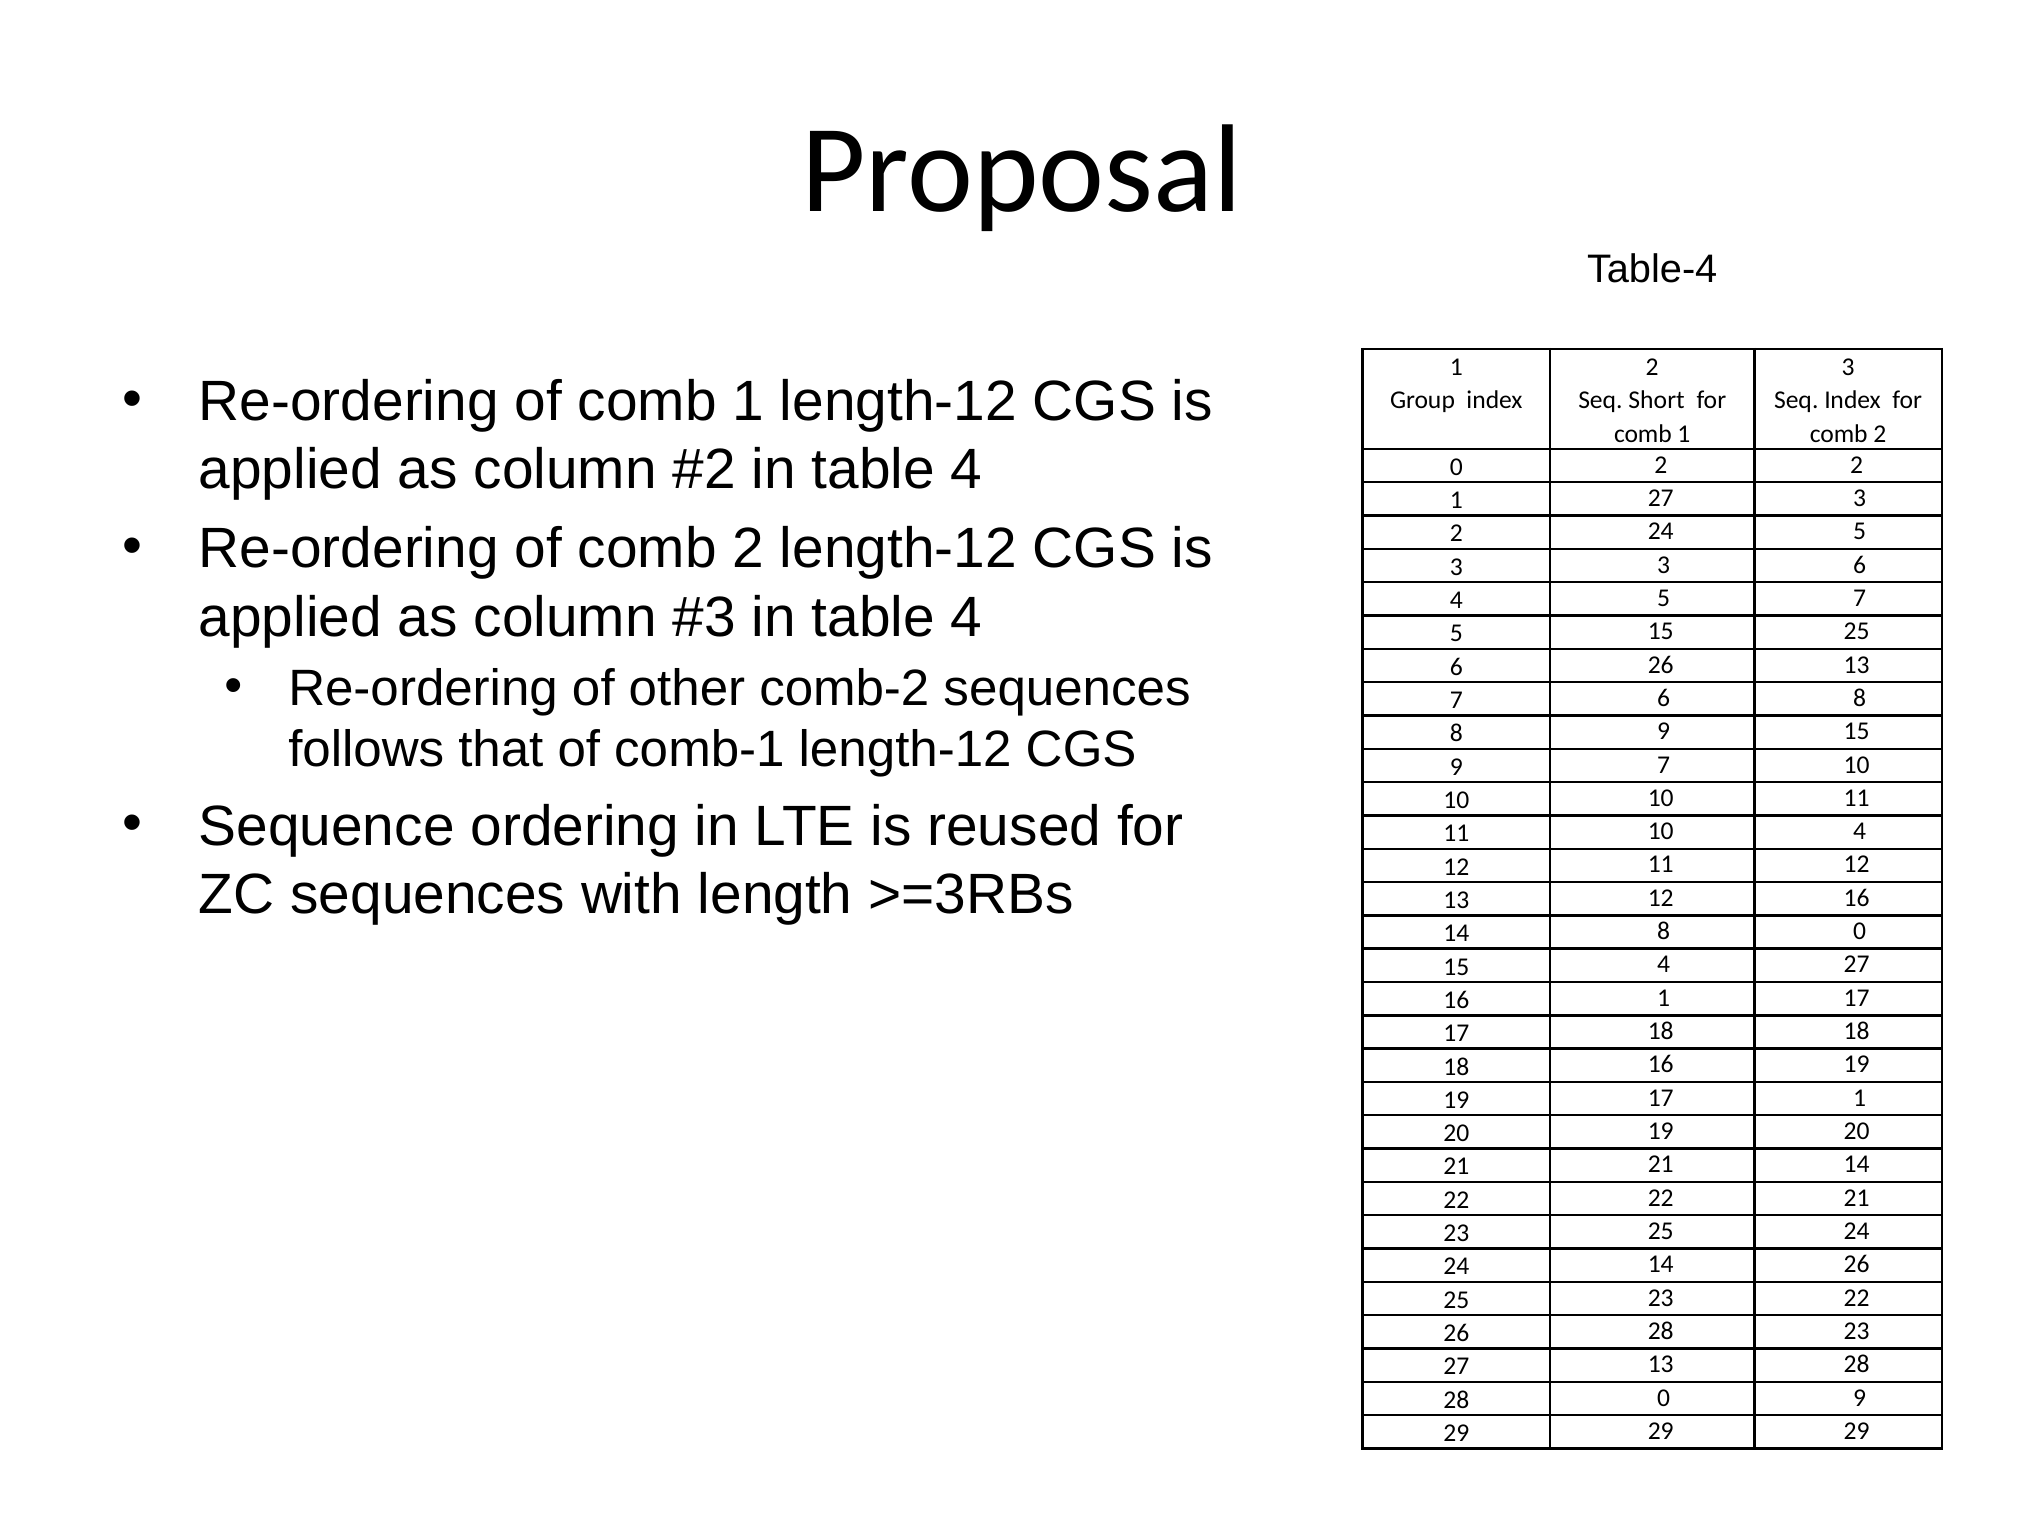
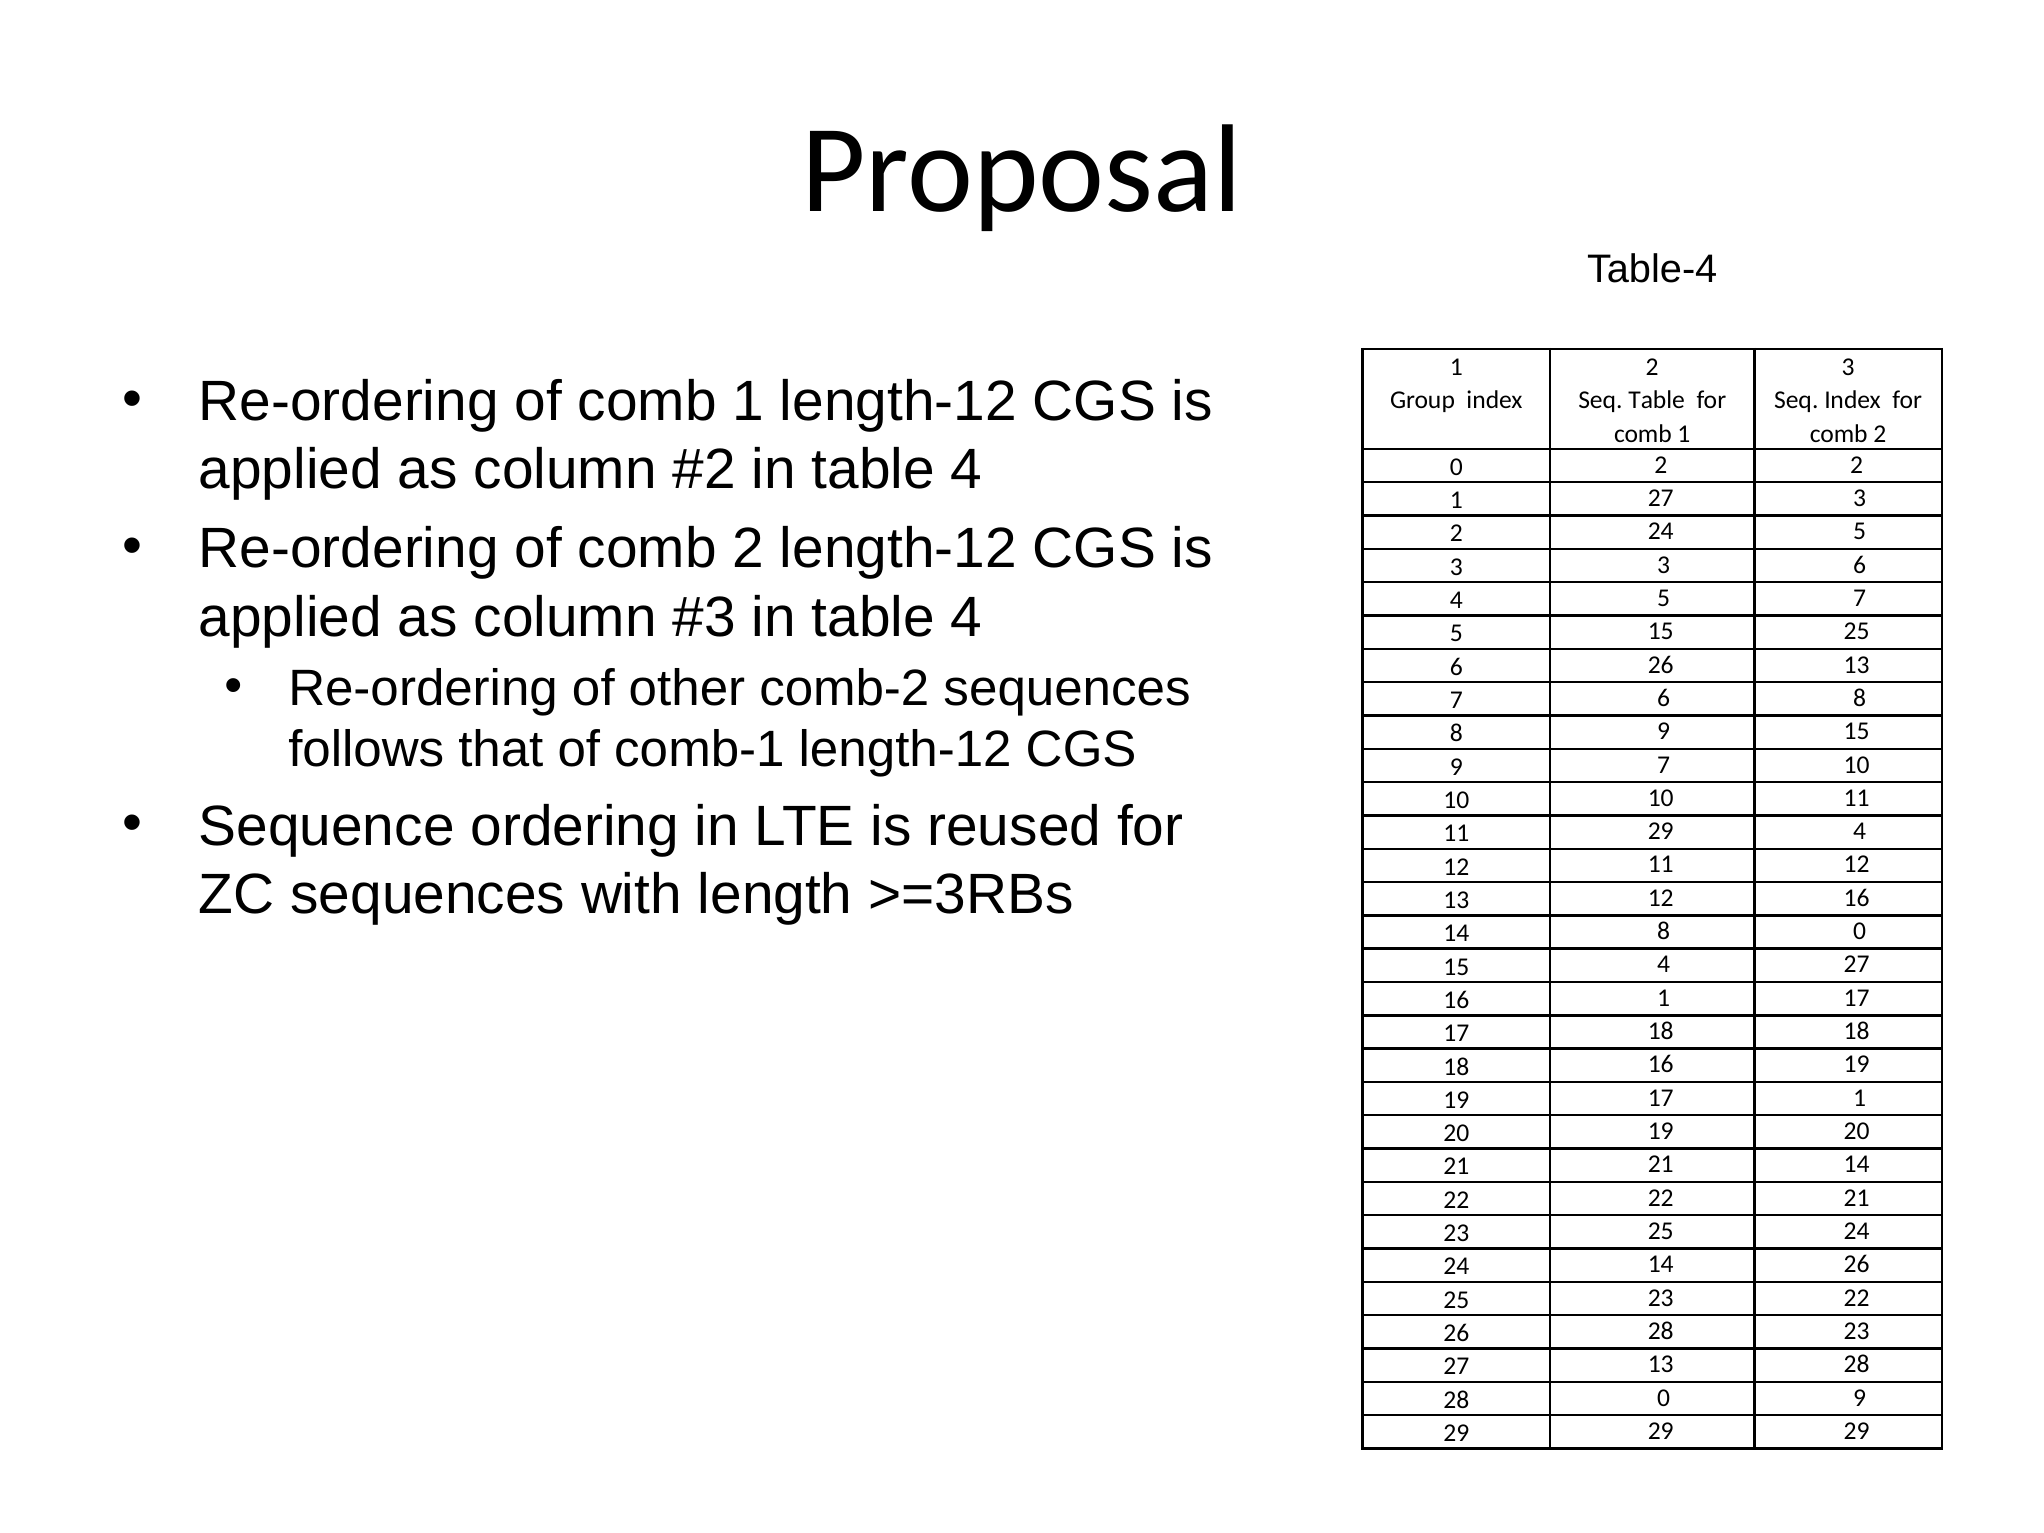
Seq Short: Short -> Table
11 10: 10 -> 29
